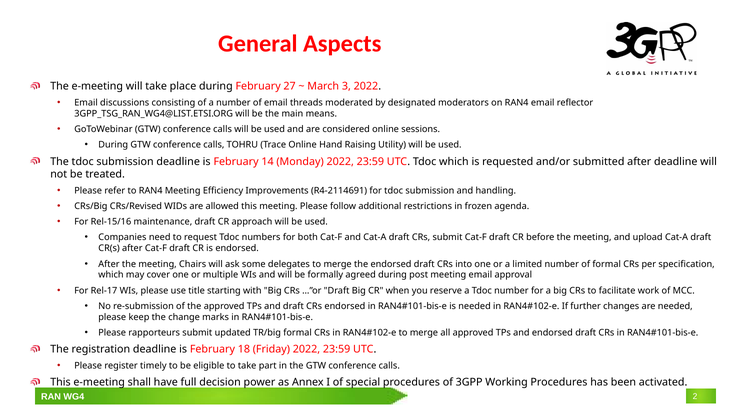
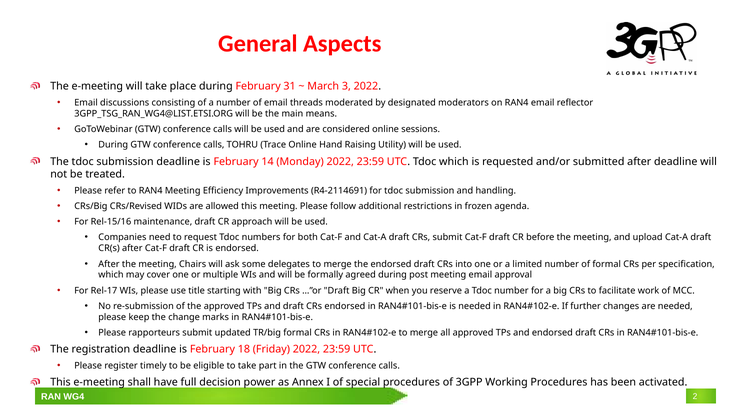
27: 27 -> 31
